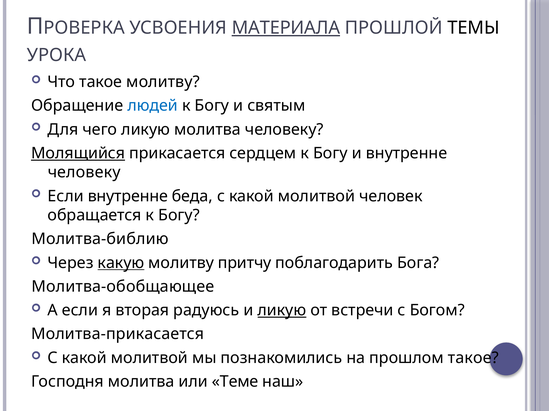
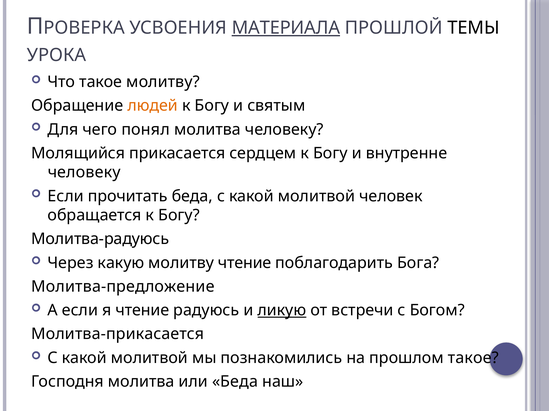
людей colour: blue -> orange
чего ликую: ликую -> понял
Молящийся underline: present -> none
Если внутренне: внутренне -> прочитать
Молитва-библию: Молитва-библию -> Молитва-радуюсь
какую underline: present -> none
молитву притчу: притчу -> чтение
Молитва-обобщающее: Молитва-обобщающее -> Молитва-предложение
я вторая: вторая -> чтение
или Теме: Теме -> Беда
